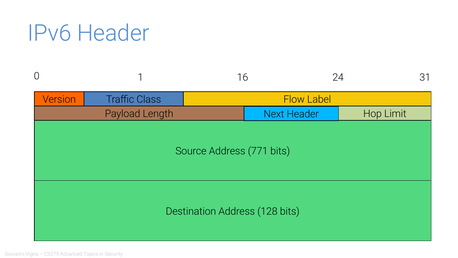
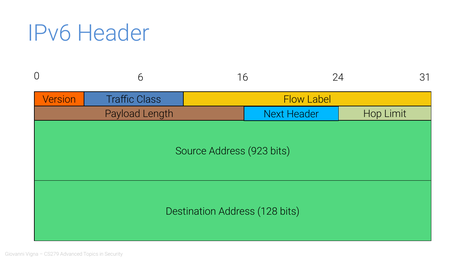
1: 1 -> 6
771: 771 -> 923
